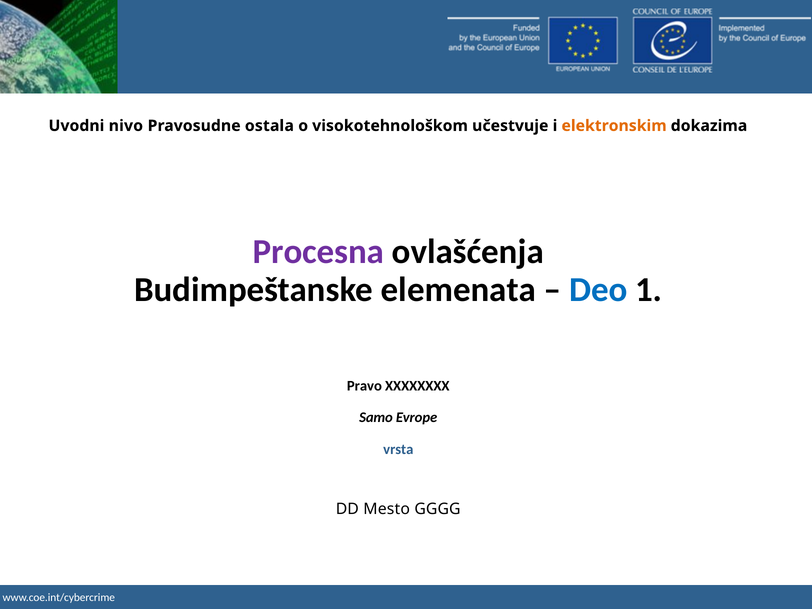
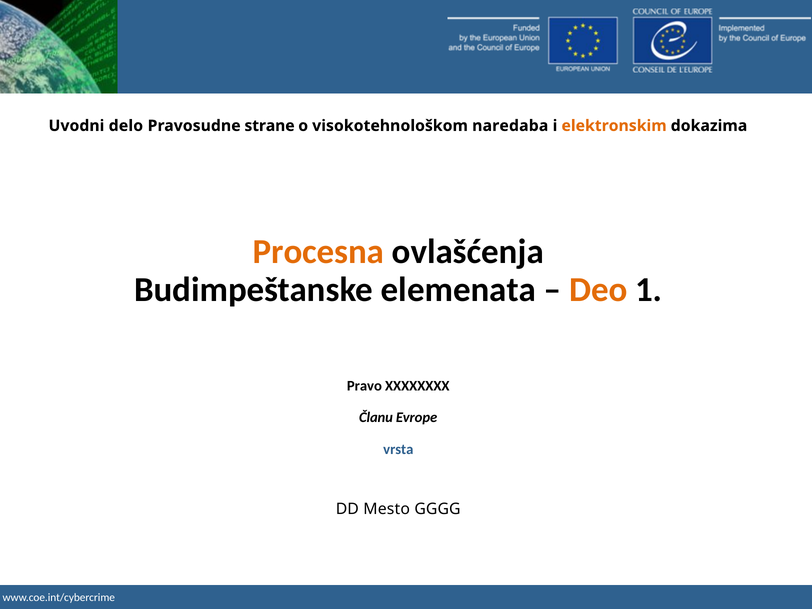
nivo: nivo -> delo
ostala: ostala -> strane
učestvuje: učestvuje -> naredaba
Procesna colour: purple -> orange
Deo colour: blue -> orange
Samo: Samo -> Članu
